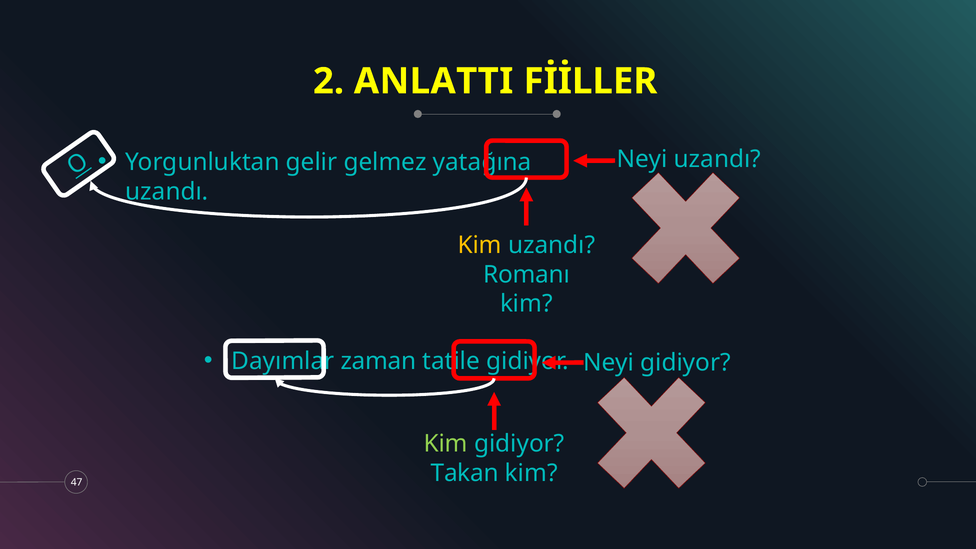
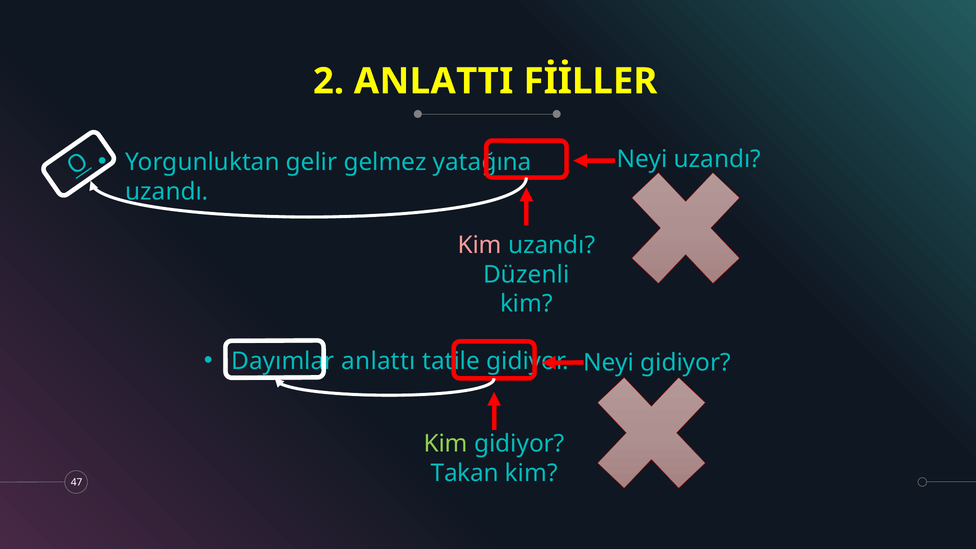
Kim at (480, 245) colour: yellow -> pink
Romanı: Romanı -> Düzenli
zaman: zaman -> anlattı
